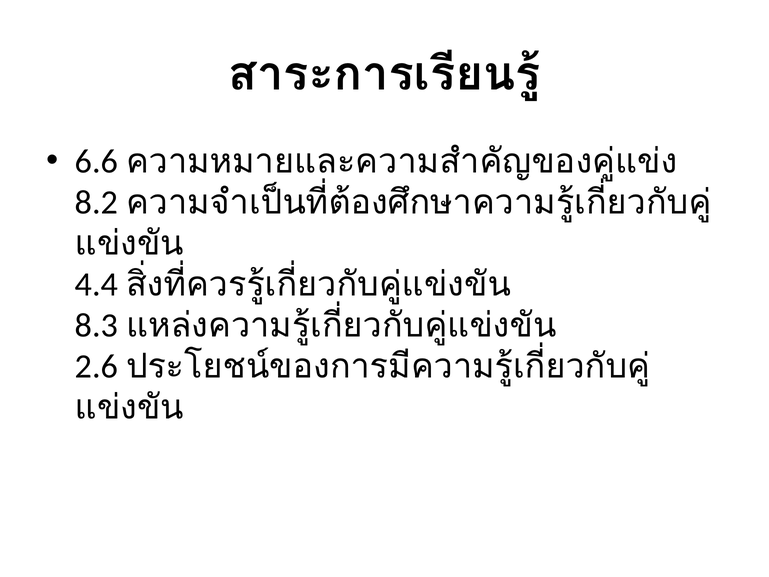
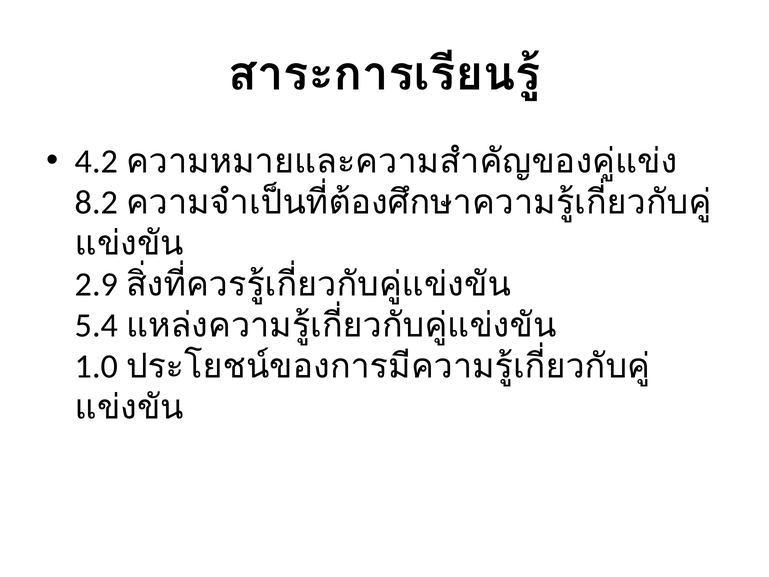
6.6: 6.6 -> 4.2
4.4: 4.4 -> 2.9
8.3: 8.3 -> 5.4
2.6: 2.6 -> 1.0
